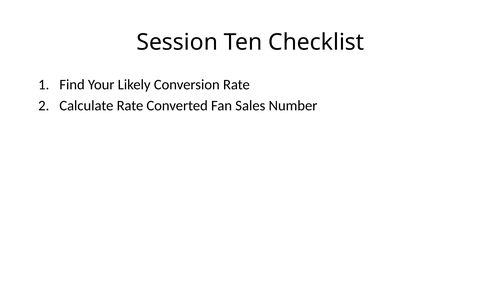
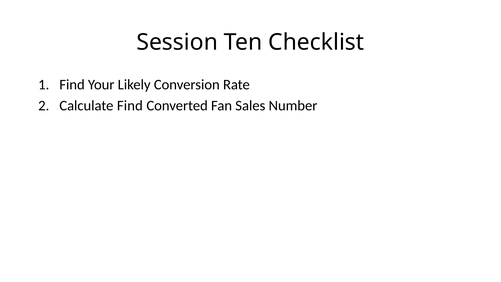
Calculate Rate: Rate -> Find
